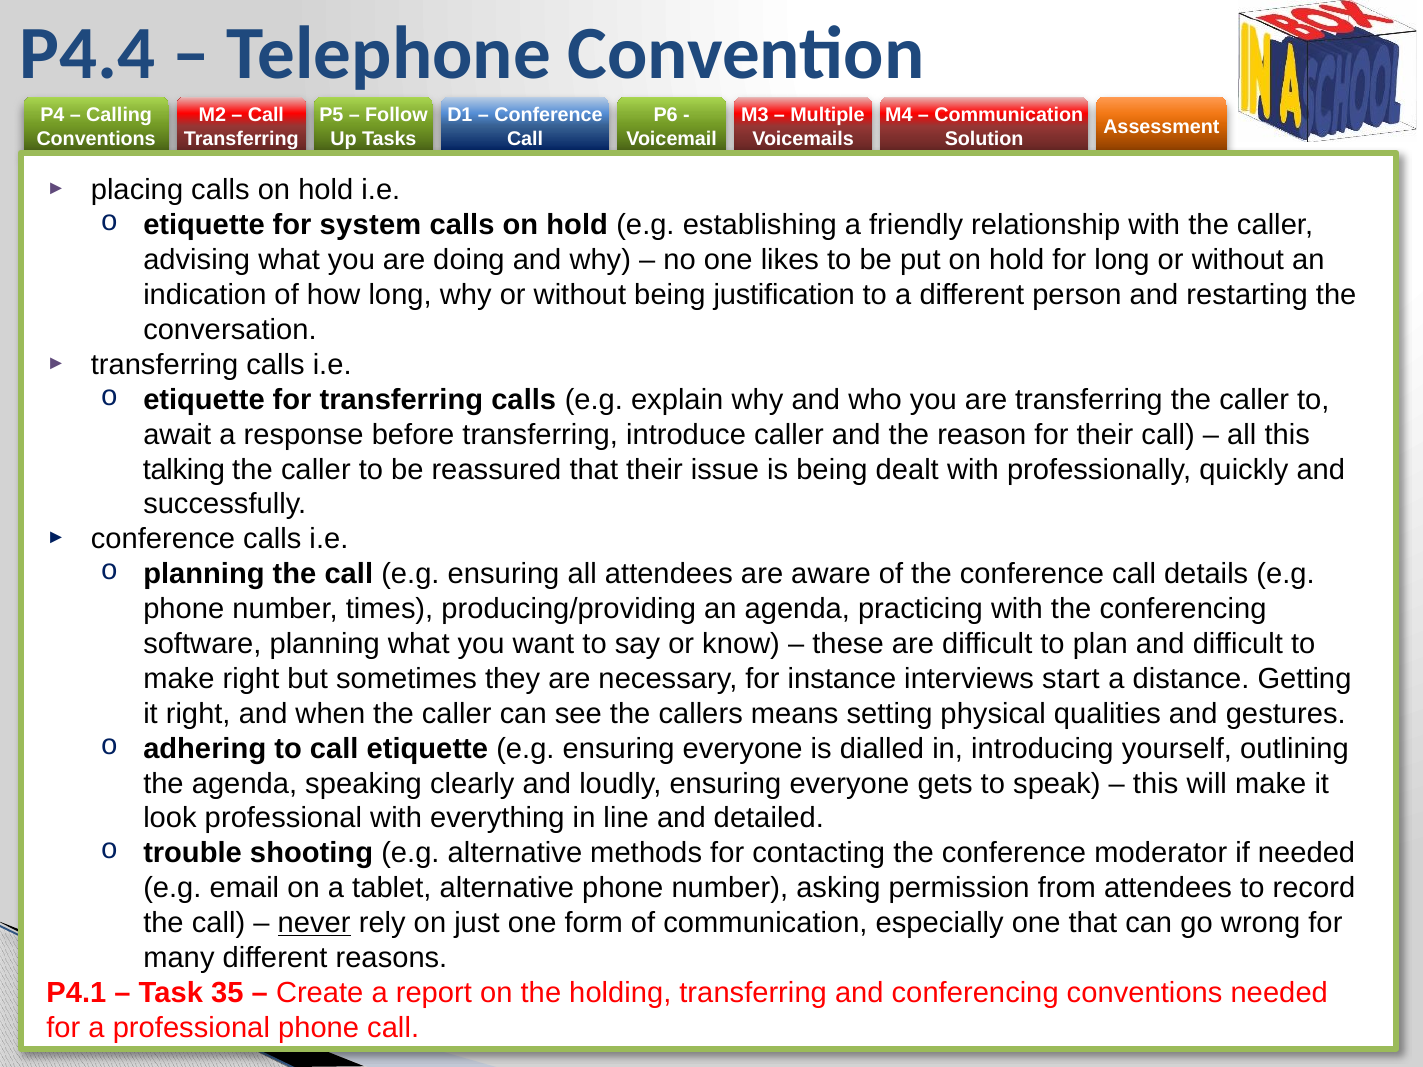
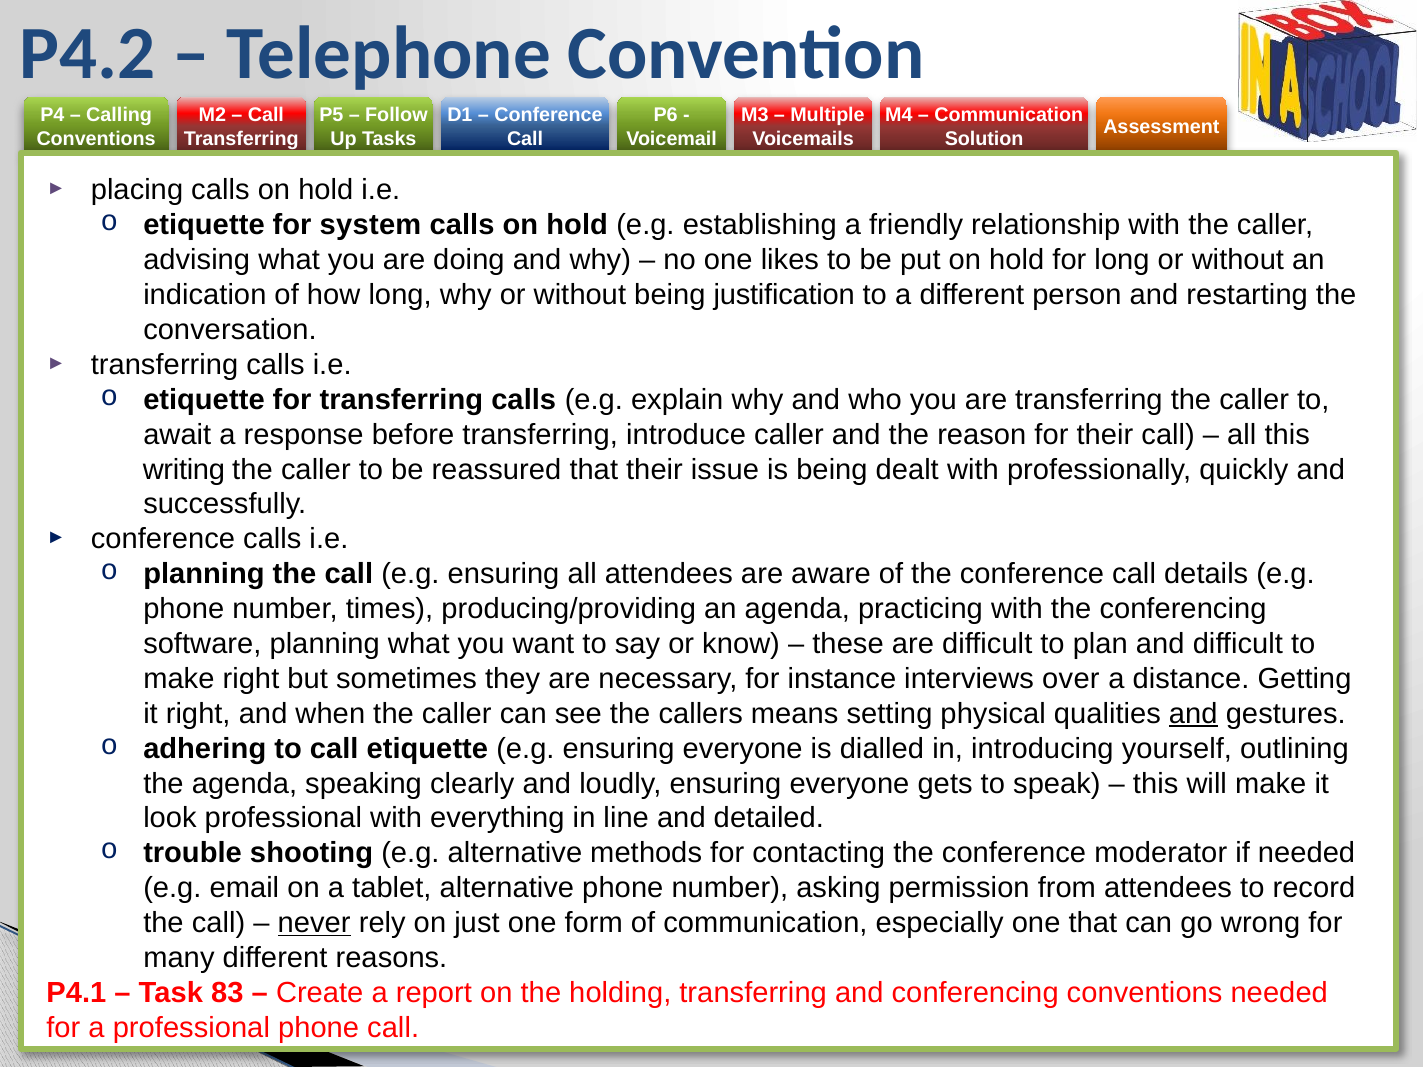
P4.4: P4.4 -> P4.2
talking: talking -> writing
start: start -> over
and at (1193, 714) underline: none -> present
35: 35 -> 83
